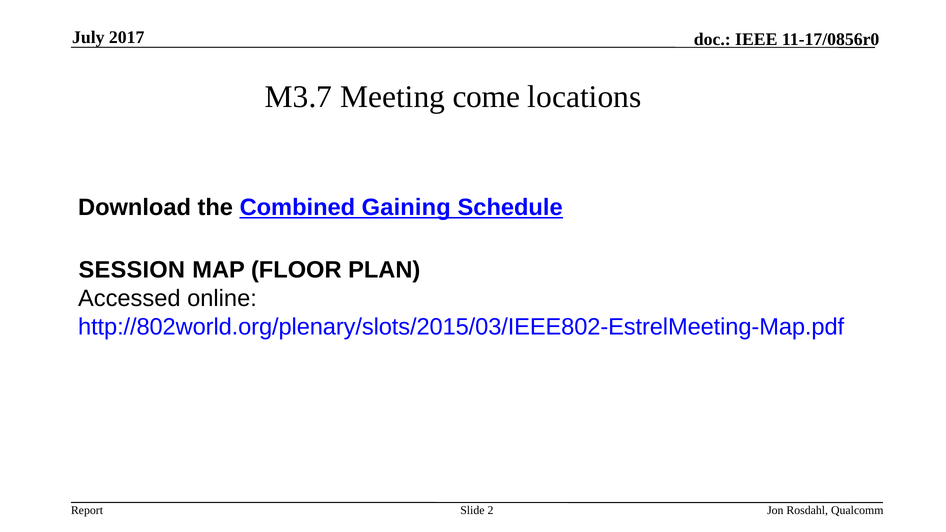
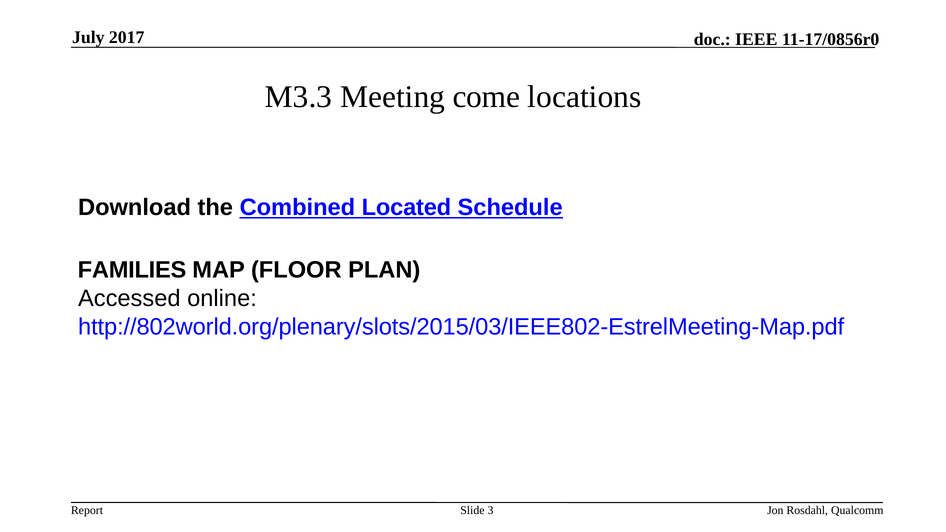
M3.7: M3.7 -> M3.3
Gaining: Gaining -> Located
SESSION: SESSION -> FAMILIES
2: 2 -> 3
